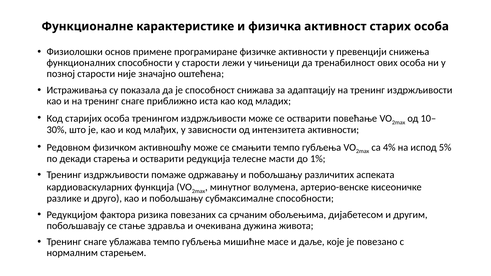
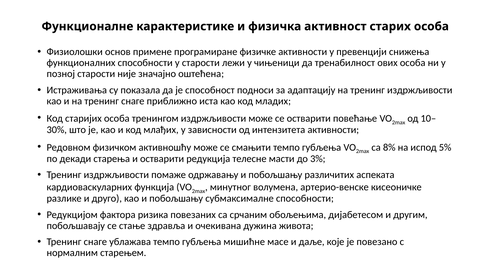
снижава: снижава -> подноси
4%: 4% -> 8%
1%: 1% -> 3%
